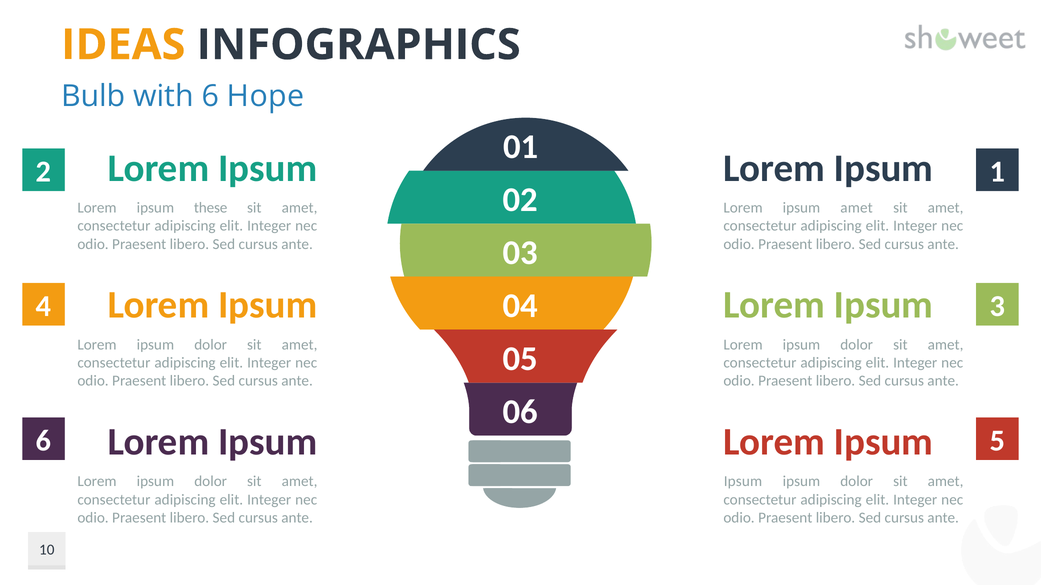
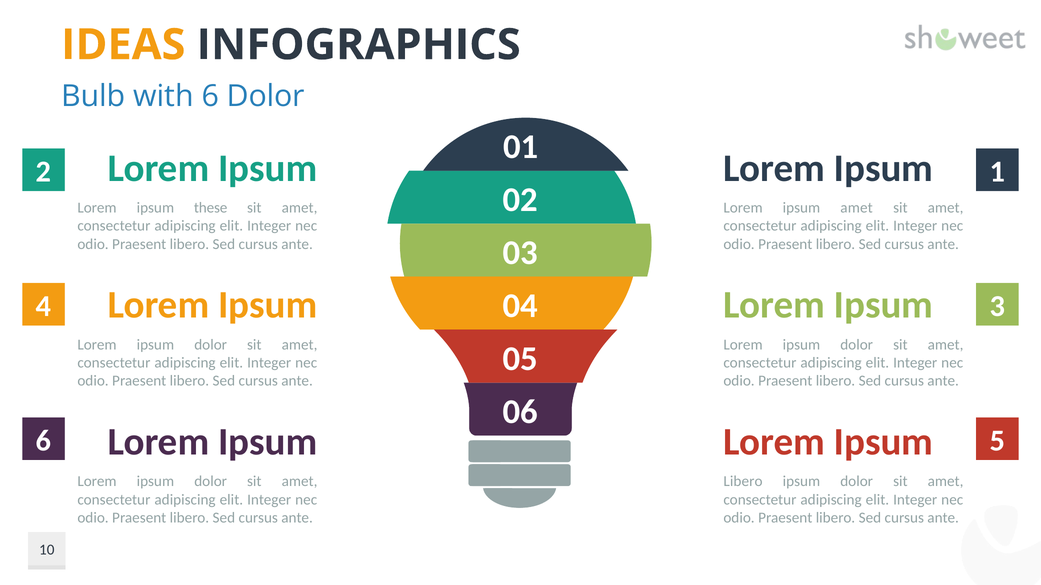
6 Hope: Hope -> Dolor
Ipsum at (743, 482): Ipsum -> Libero
